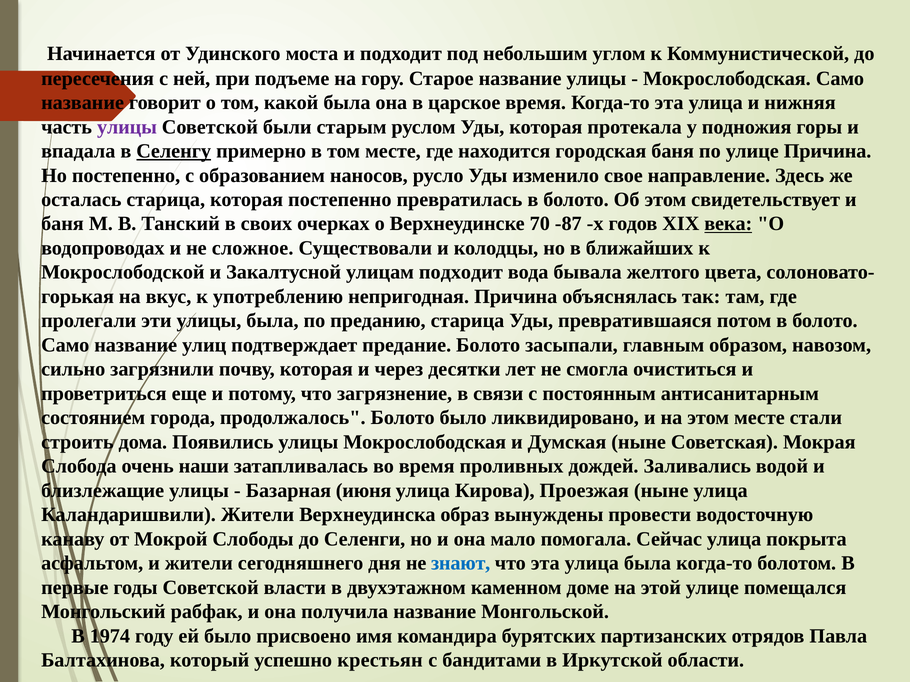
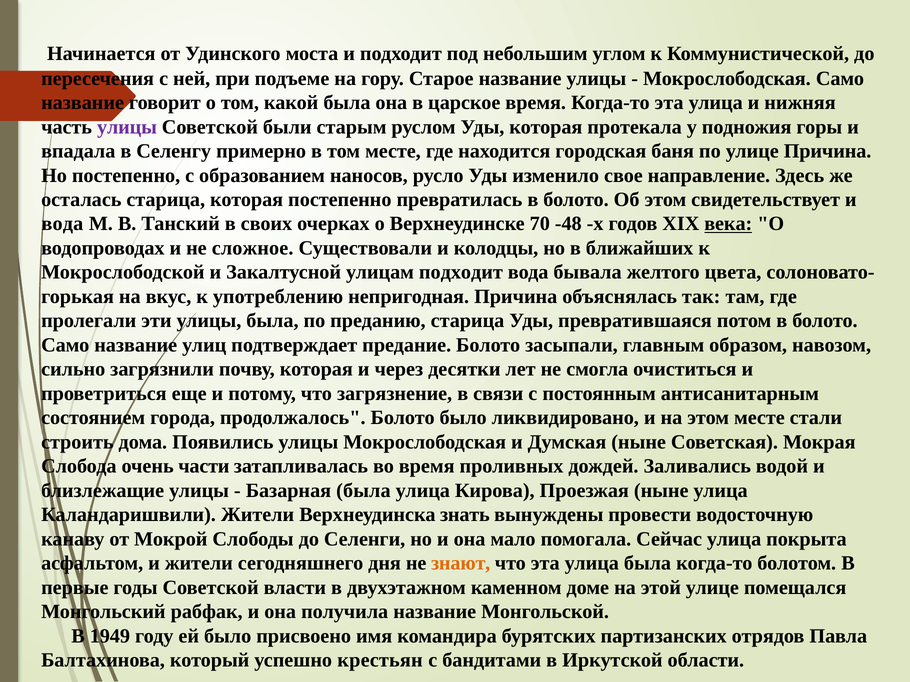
Селенгу underline: present -> none
баня at (62, 224): баня -> вода
-87: -87 -> -48
наши: наши -> части
Базарная июня: июня -> была
образ: образ -> знать
знают colour: blue -> orange
1974: 1974 -> 1949
